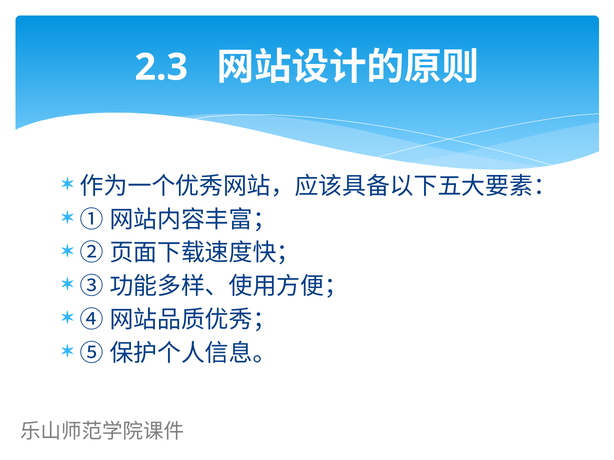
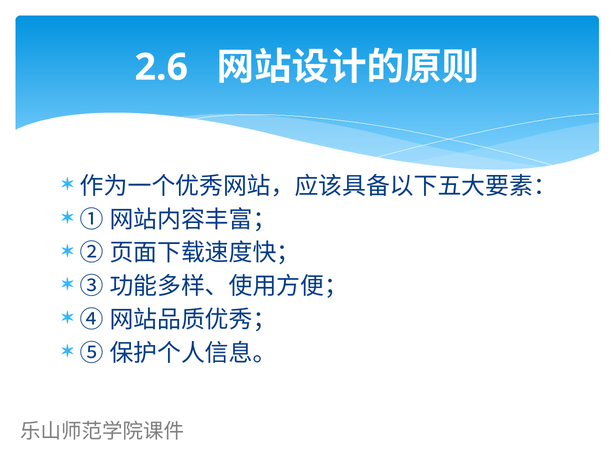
2.3: 2.3 -> 2.6
